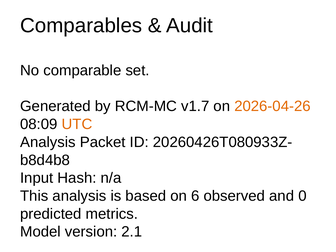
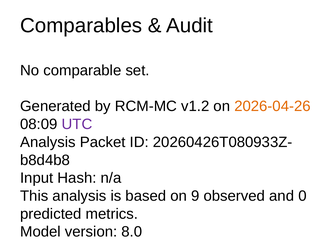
v1.7: v1.7 -> v1.2
UTC colour: orange -> purple
6: 6 -> 9
2.1: 2.1 -> 8.0
